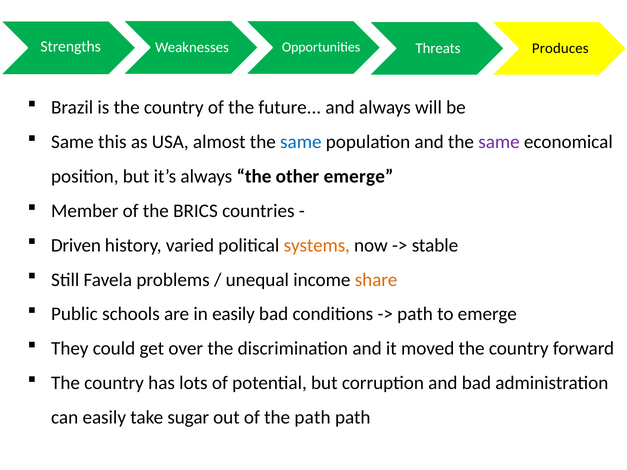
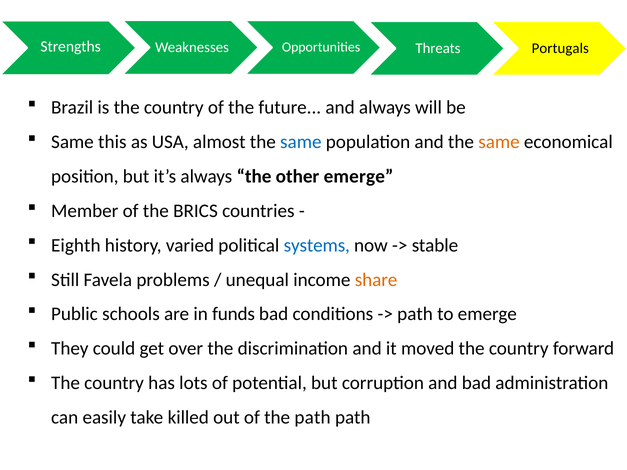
Produces: Produces -> Portugals
same at (499, 142) colour: purple -> orange
Driven: Driven -> Eighth
systems colour: orange -> blue
in easily: easily -> funds
sugar: sugar -> killed
